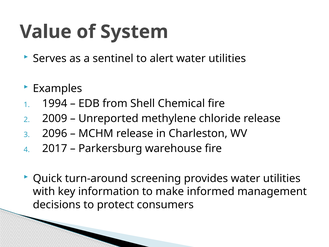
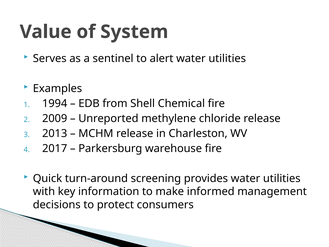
2096: 2096 -> 2013
